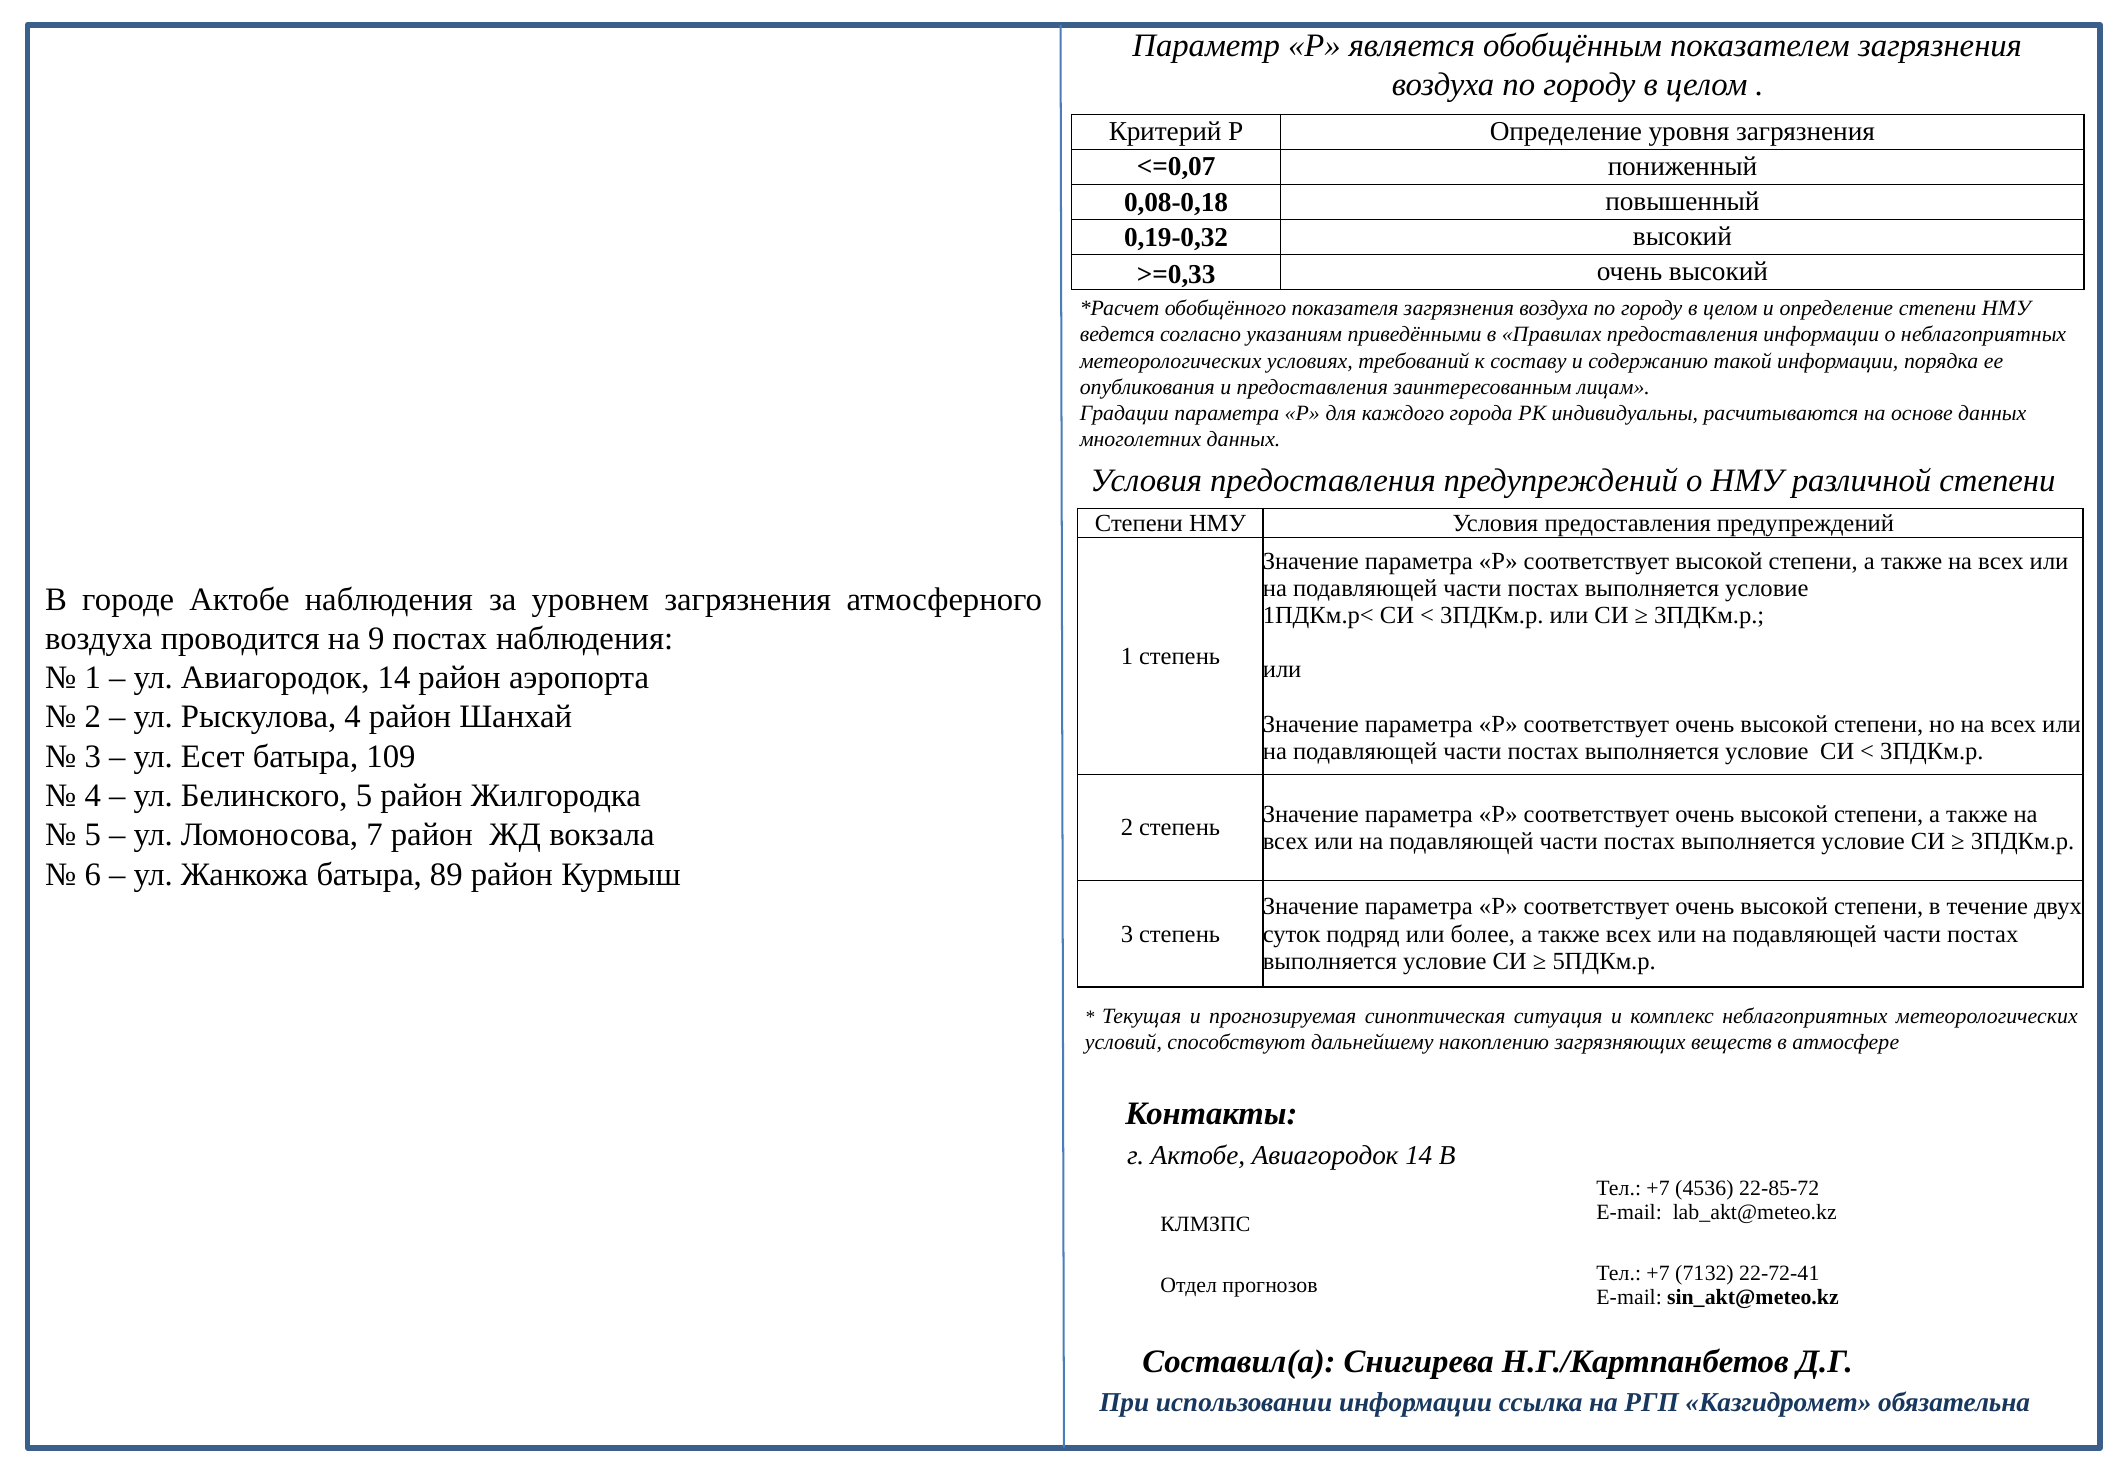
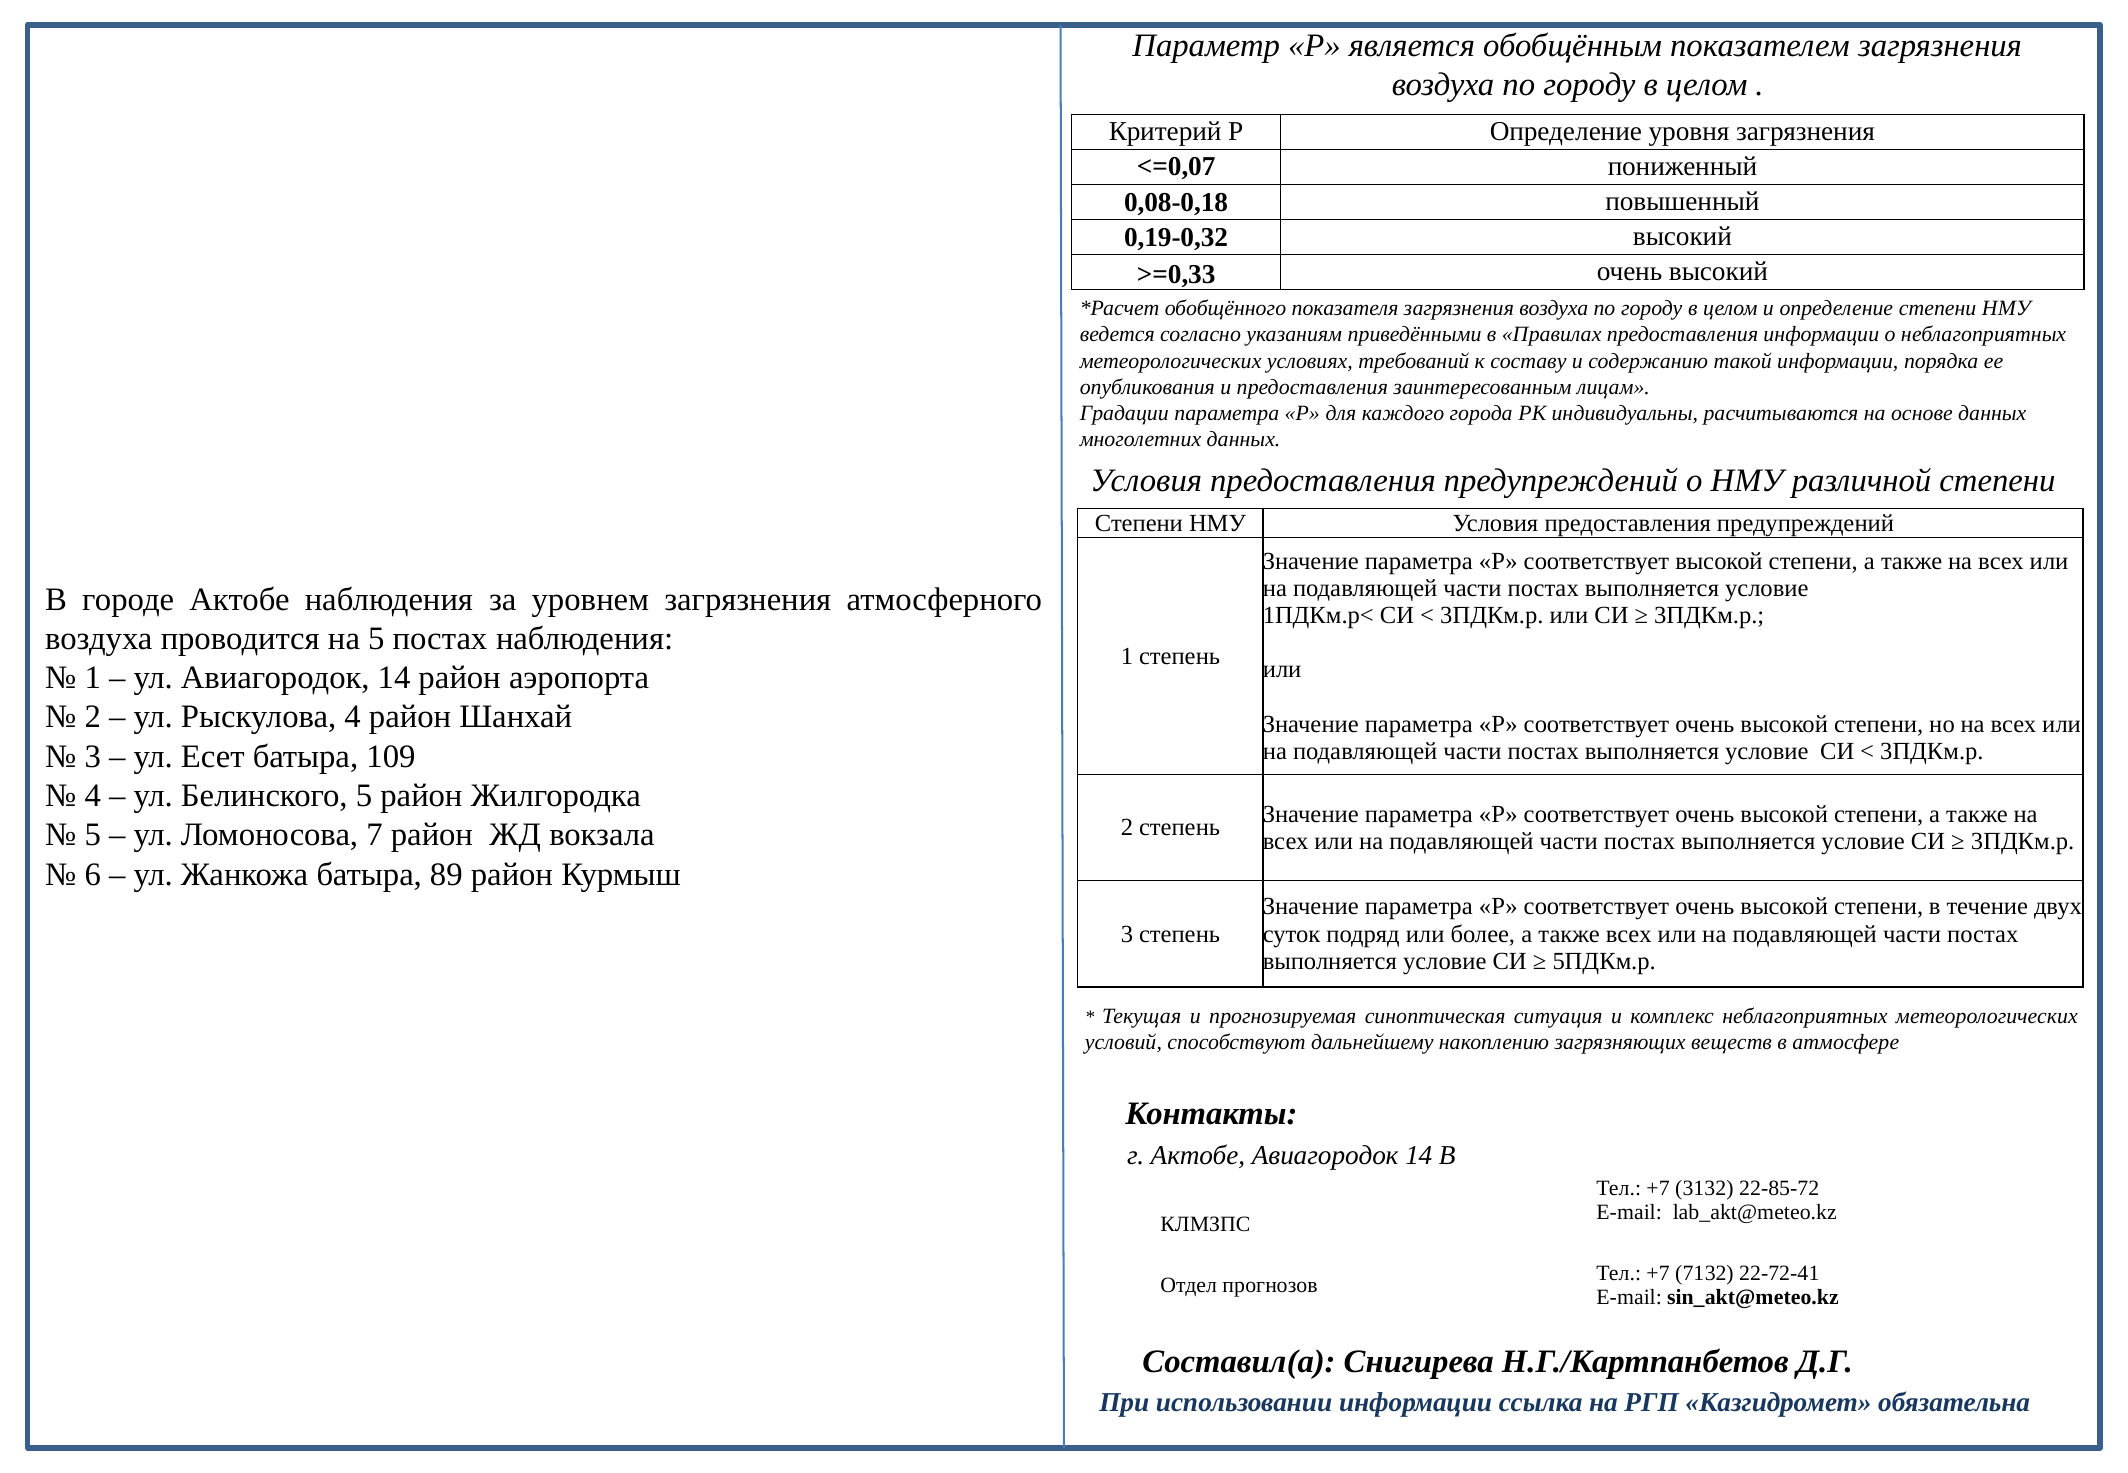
на 9: 9 -> 5
4536: 4536 -> 3132
